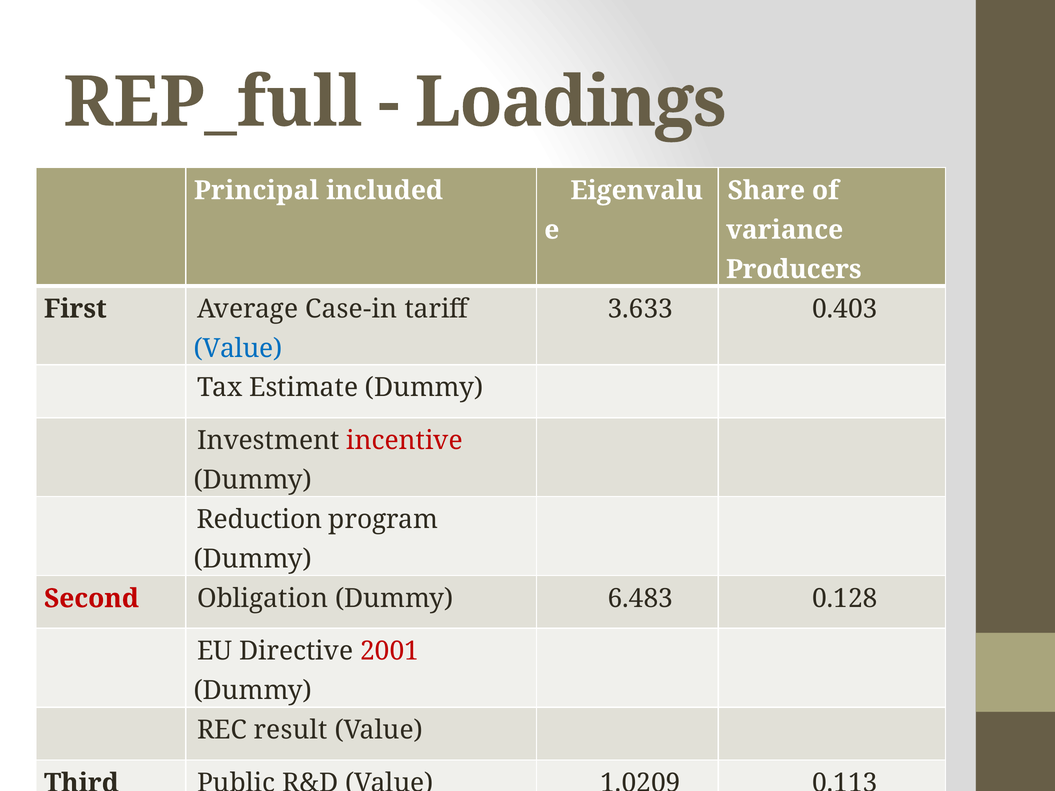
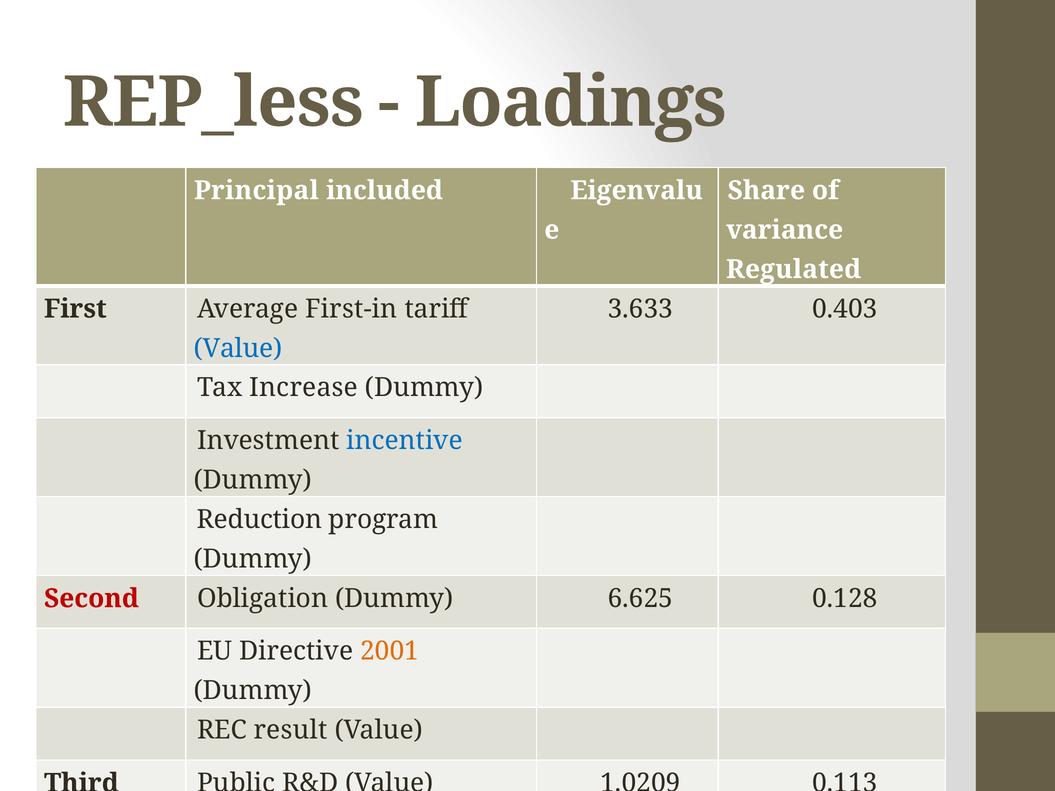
REP_full: REP_full -> REP_less
Producers: Producers -> Regulated
Case-in: Case-in -> First-in
Estimate: Estimate -> Increase
incentive colour: red -> blue
6.483: 6.483 -> 6.625
2001 colour: red -> orange
